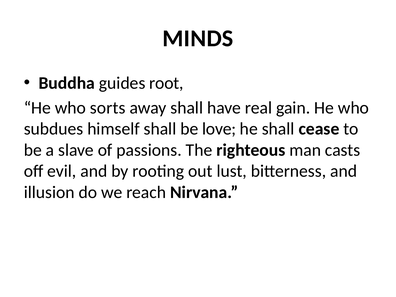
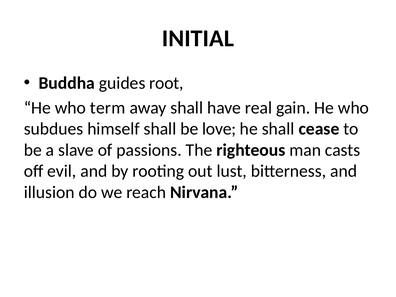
MINDS: MINDS -> INITIAL
sorts: sorts -> term
